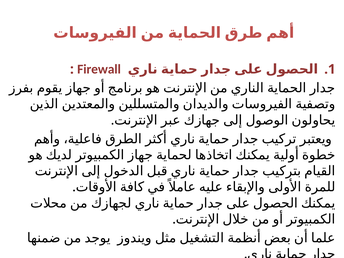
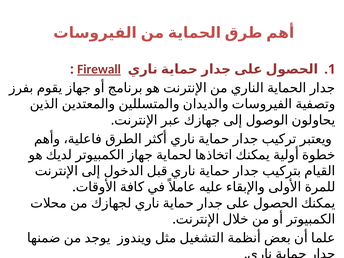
Firewall underline: none -> present
